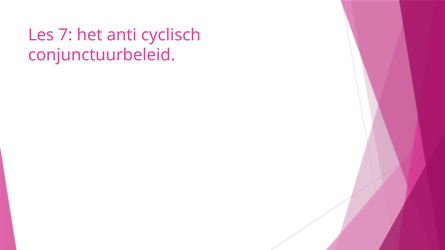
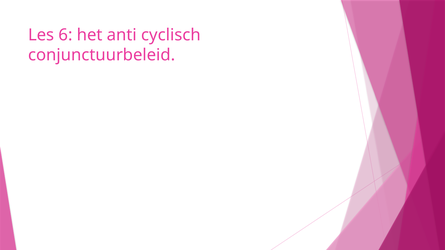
7: 7 -> 6
